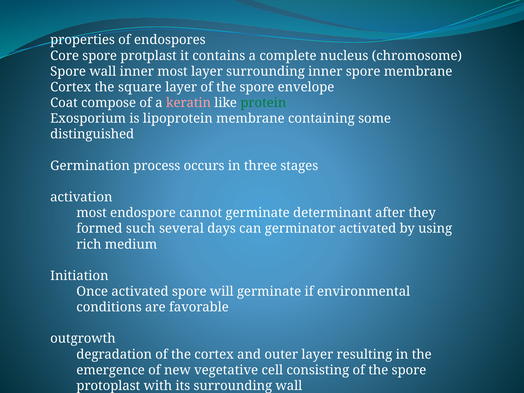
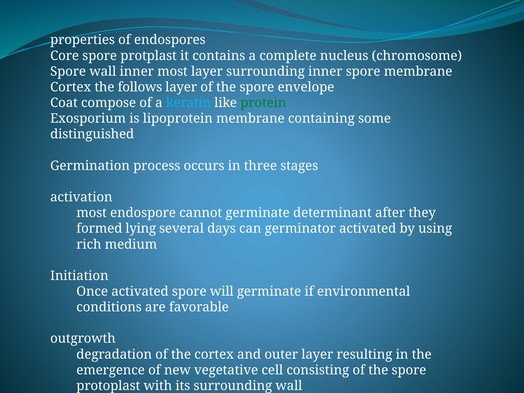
square: square -> follows
keratin colour: pink -> light blue
such: such -> lying
